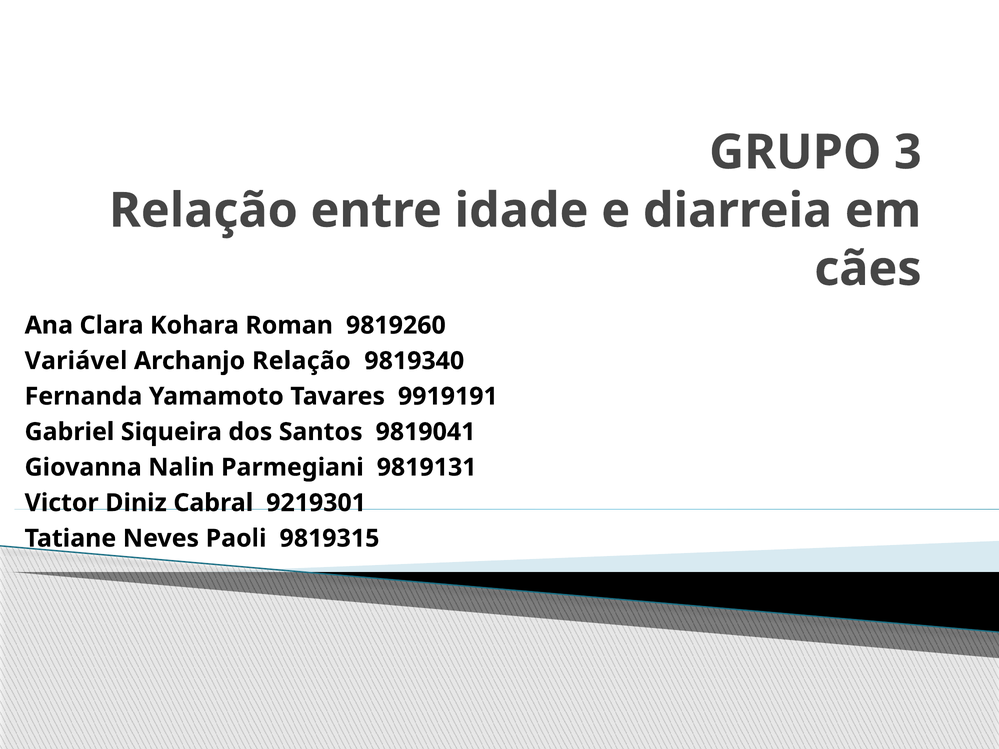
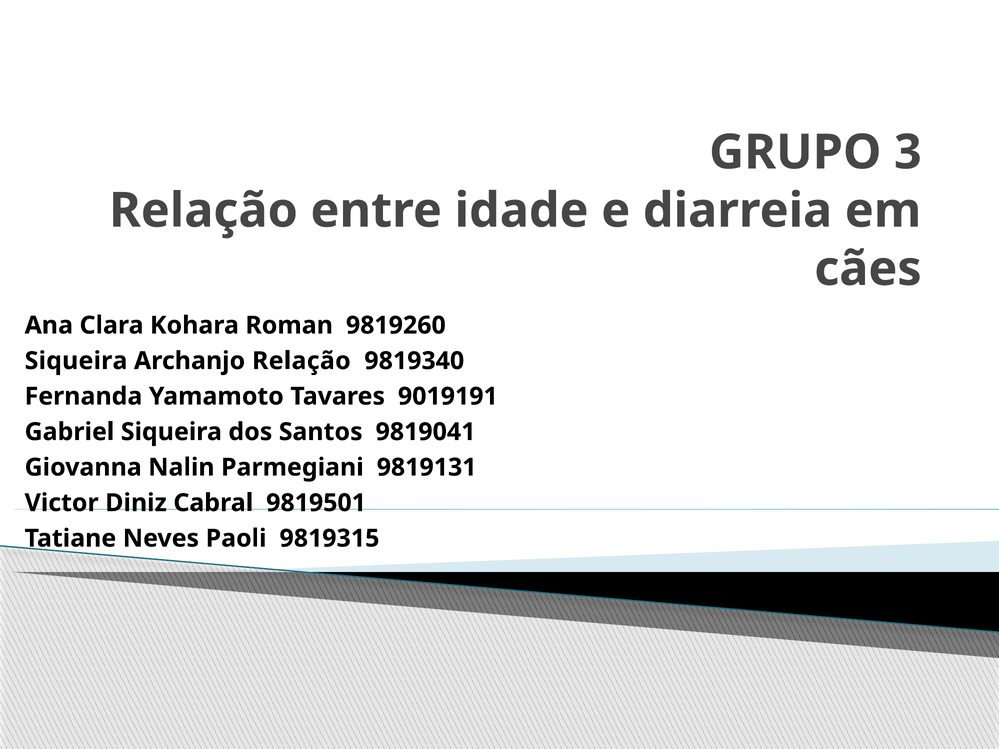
Variável at (76, 361): Variável -> Siqueira
9919191: 9919191 -> 9019191
9219301: 9219301 -> 9819501
